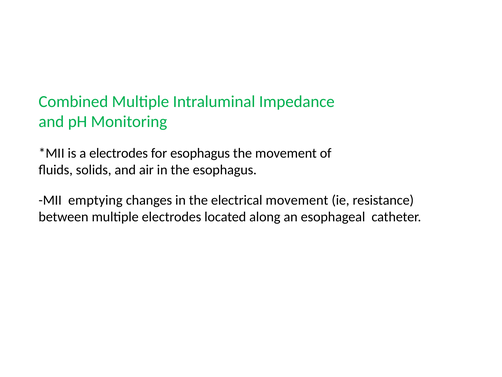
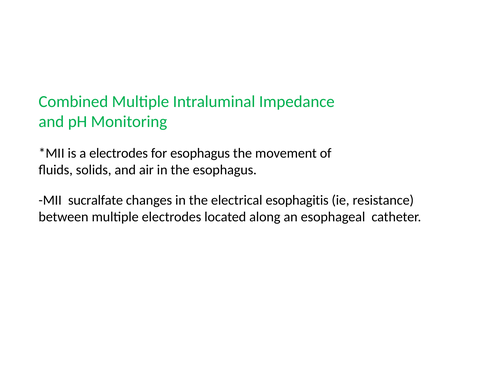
emptying: emptying -> sucralfate
electrical movement: movement -> esophagitis
